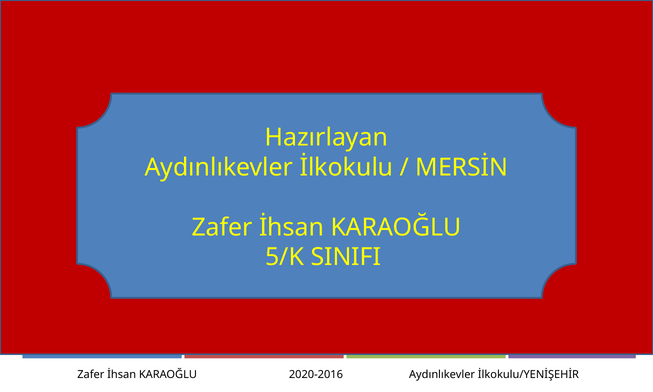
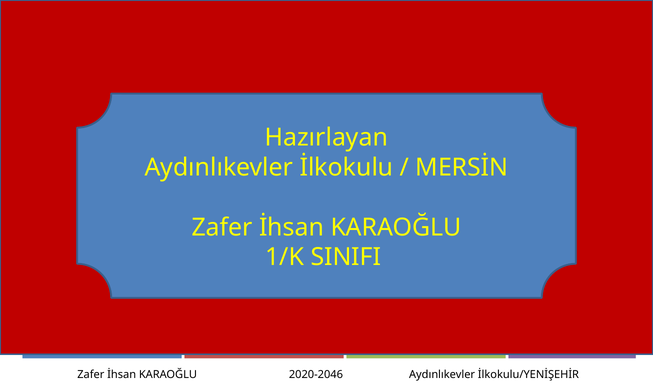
5/K: 5/K -> 1/K
2020-2016: 2020-2016 -> 2020-2046
